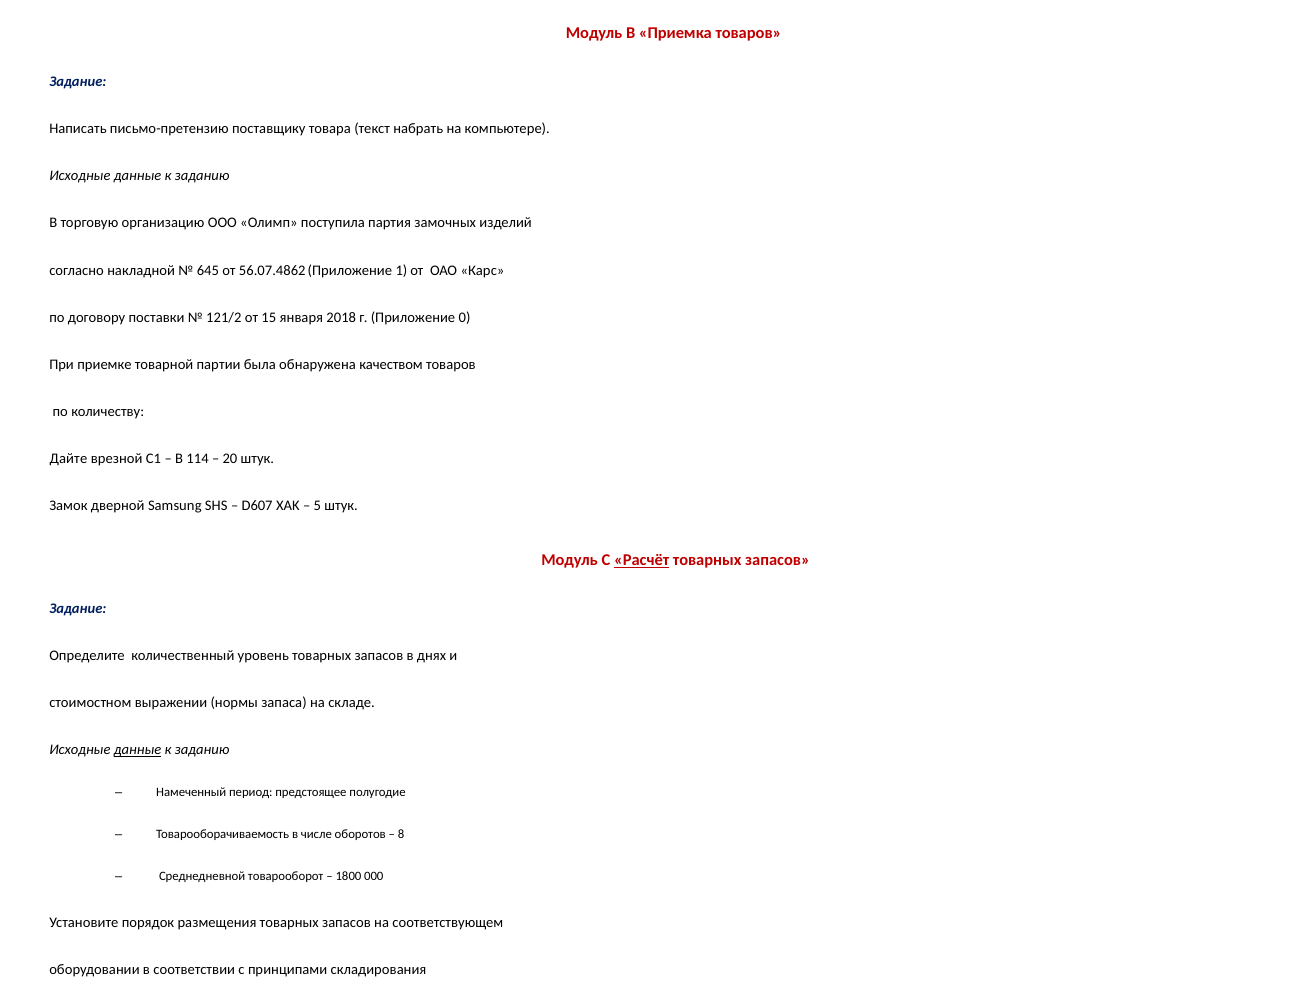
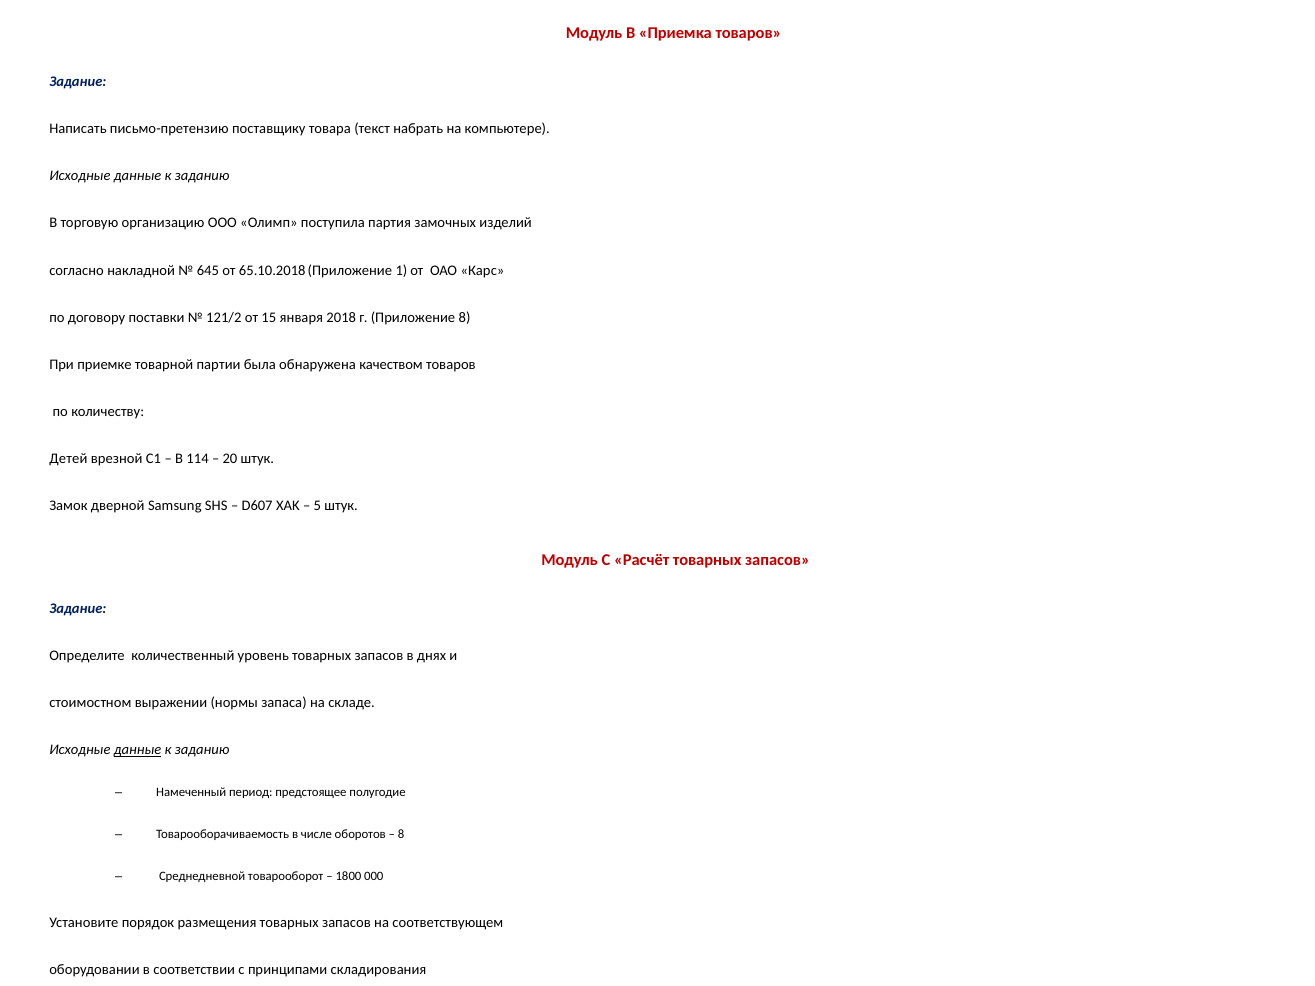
56.07.4862: 56.07.4862 -> 65.10.2018
Приложение 0: 0 -> 8
Дайте: Дайте -> Детей
Расчёт underline: present -> none
